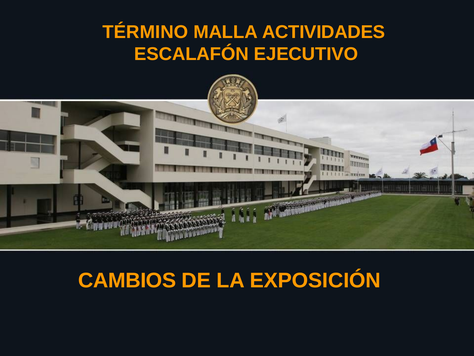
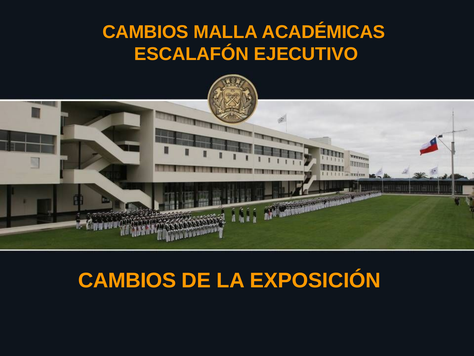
TÉRMINO at (145, 32): TÉRMINO -> CAMBIOS
ACTIVIDADES: ACTIVIDADES -> ACADÉMICAS
